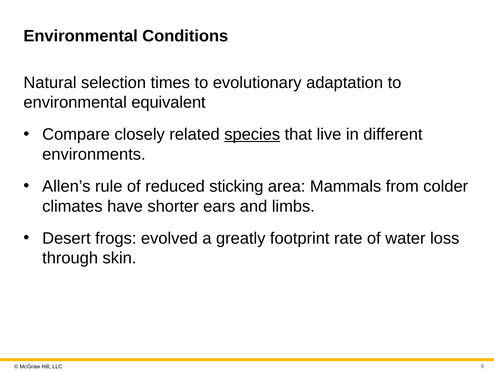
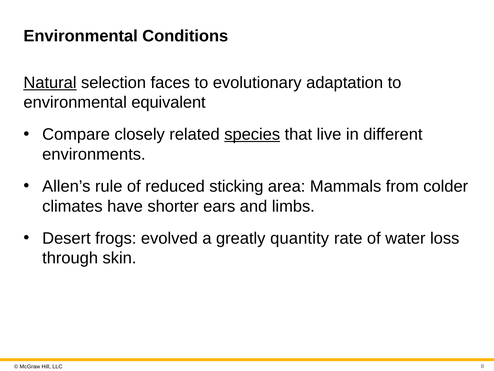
Natural underline: none -> present
times: times -> faces
footprint: footprint -> quantity
